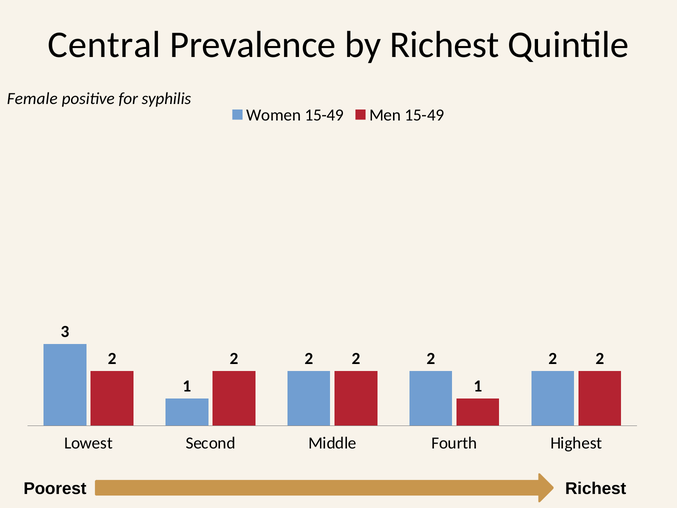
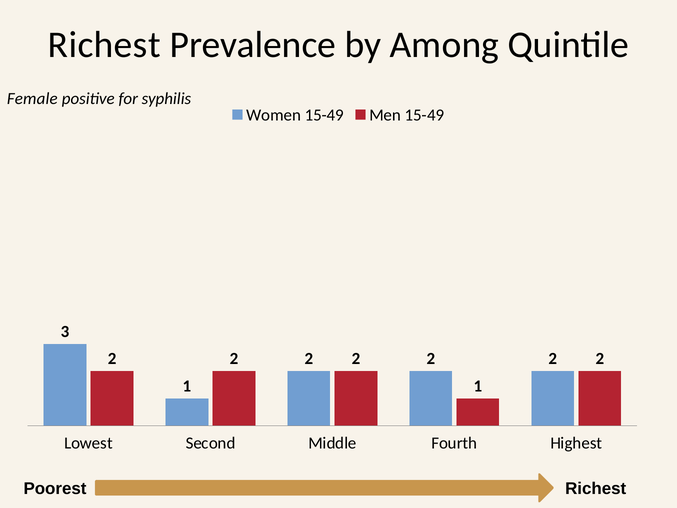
Central at (104, 45): Central -> Richest
by Richest: Richest -> Among
